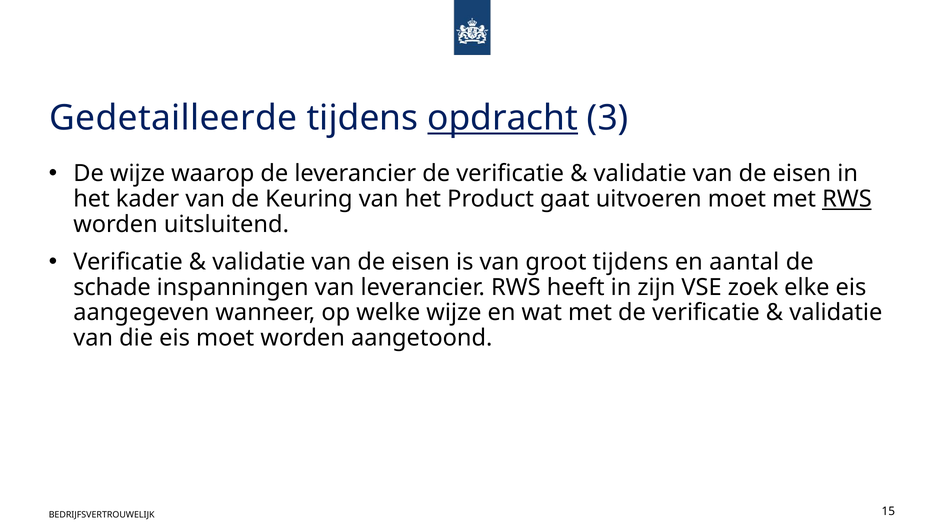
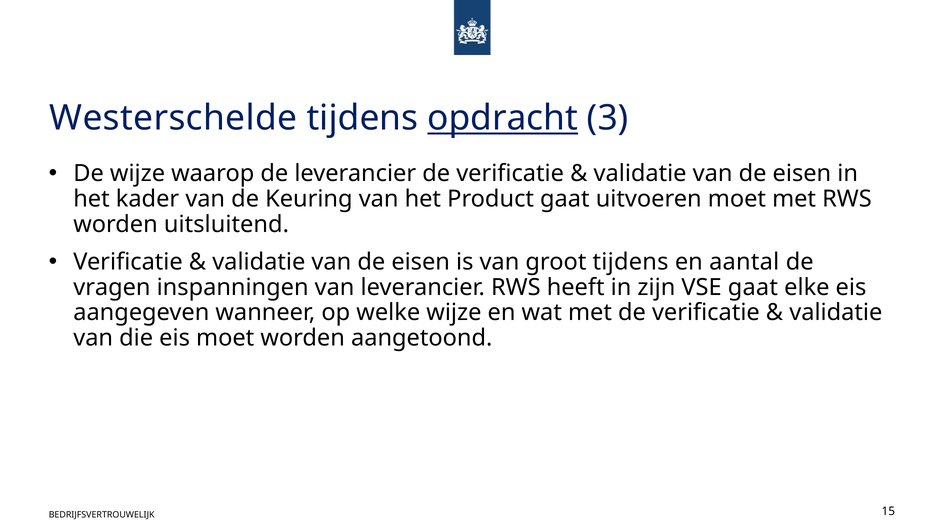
Gedetailleerde: Gedetailleerde -> Westerschelde
RWS at (847, 199) underline: present -> none
schade: schade -> vragen
VSE zoek: zoek -> gaat
